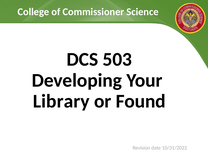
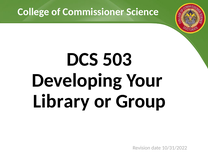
Found: Found -> Group
